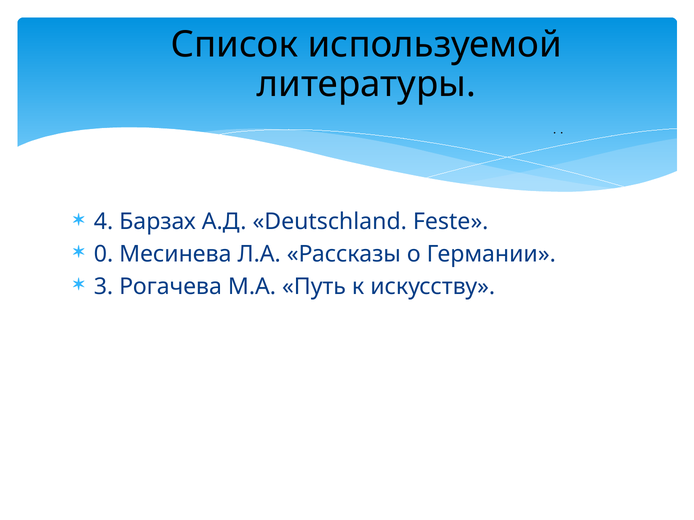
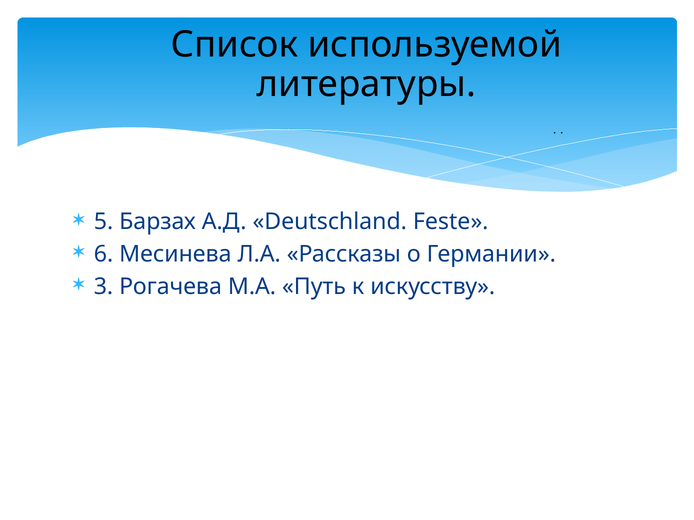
4: 4 -> 5
0: 0 -> 6
